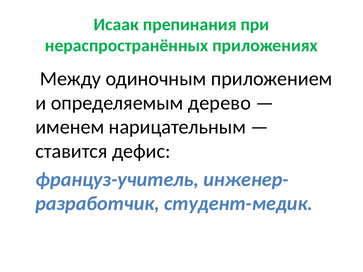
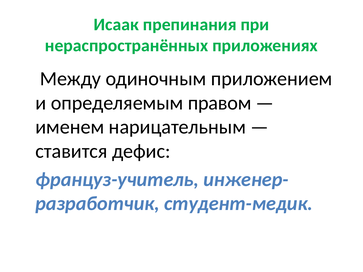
дерево: дерево -> правом
